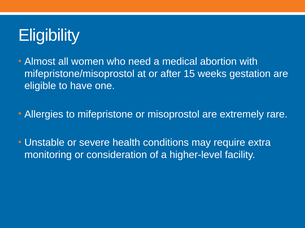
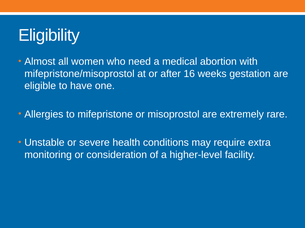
15: 15 -> 16
